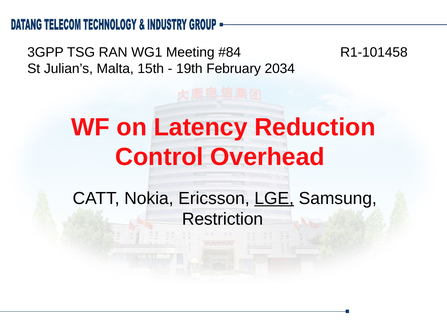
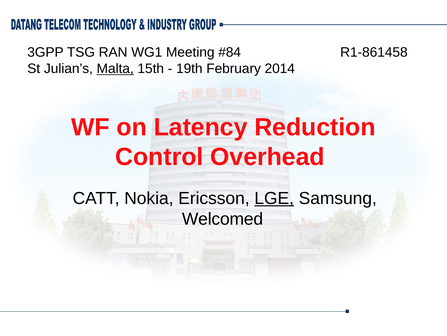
R1-101458: R1-101458 -> R1-861458
Malta underline: none -> present
2034: 2034 -> 2014
Restriction: Restriction -> Welcomed
